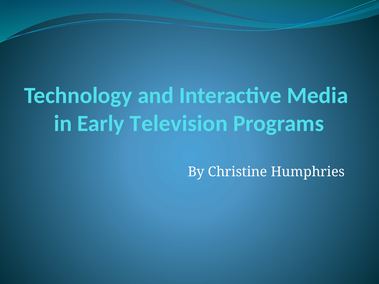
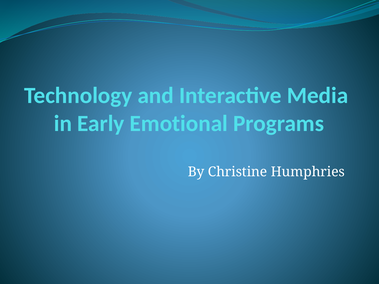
Television: Television -> Emotional
